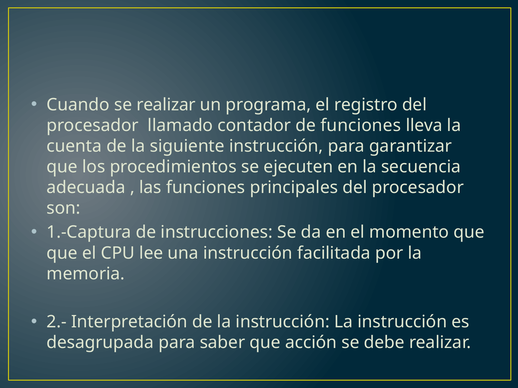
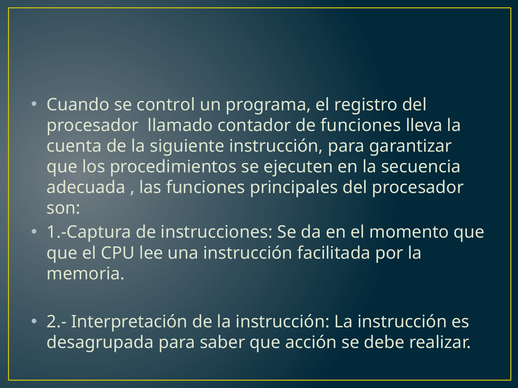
se realizar: realizar -> control
